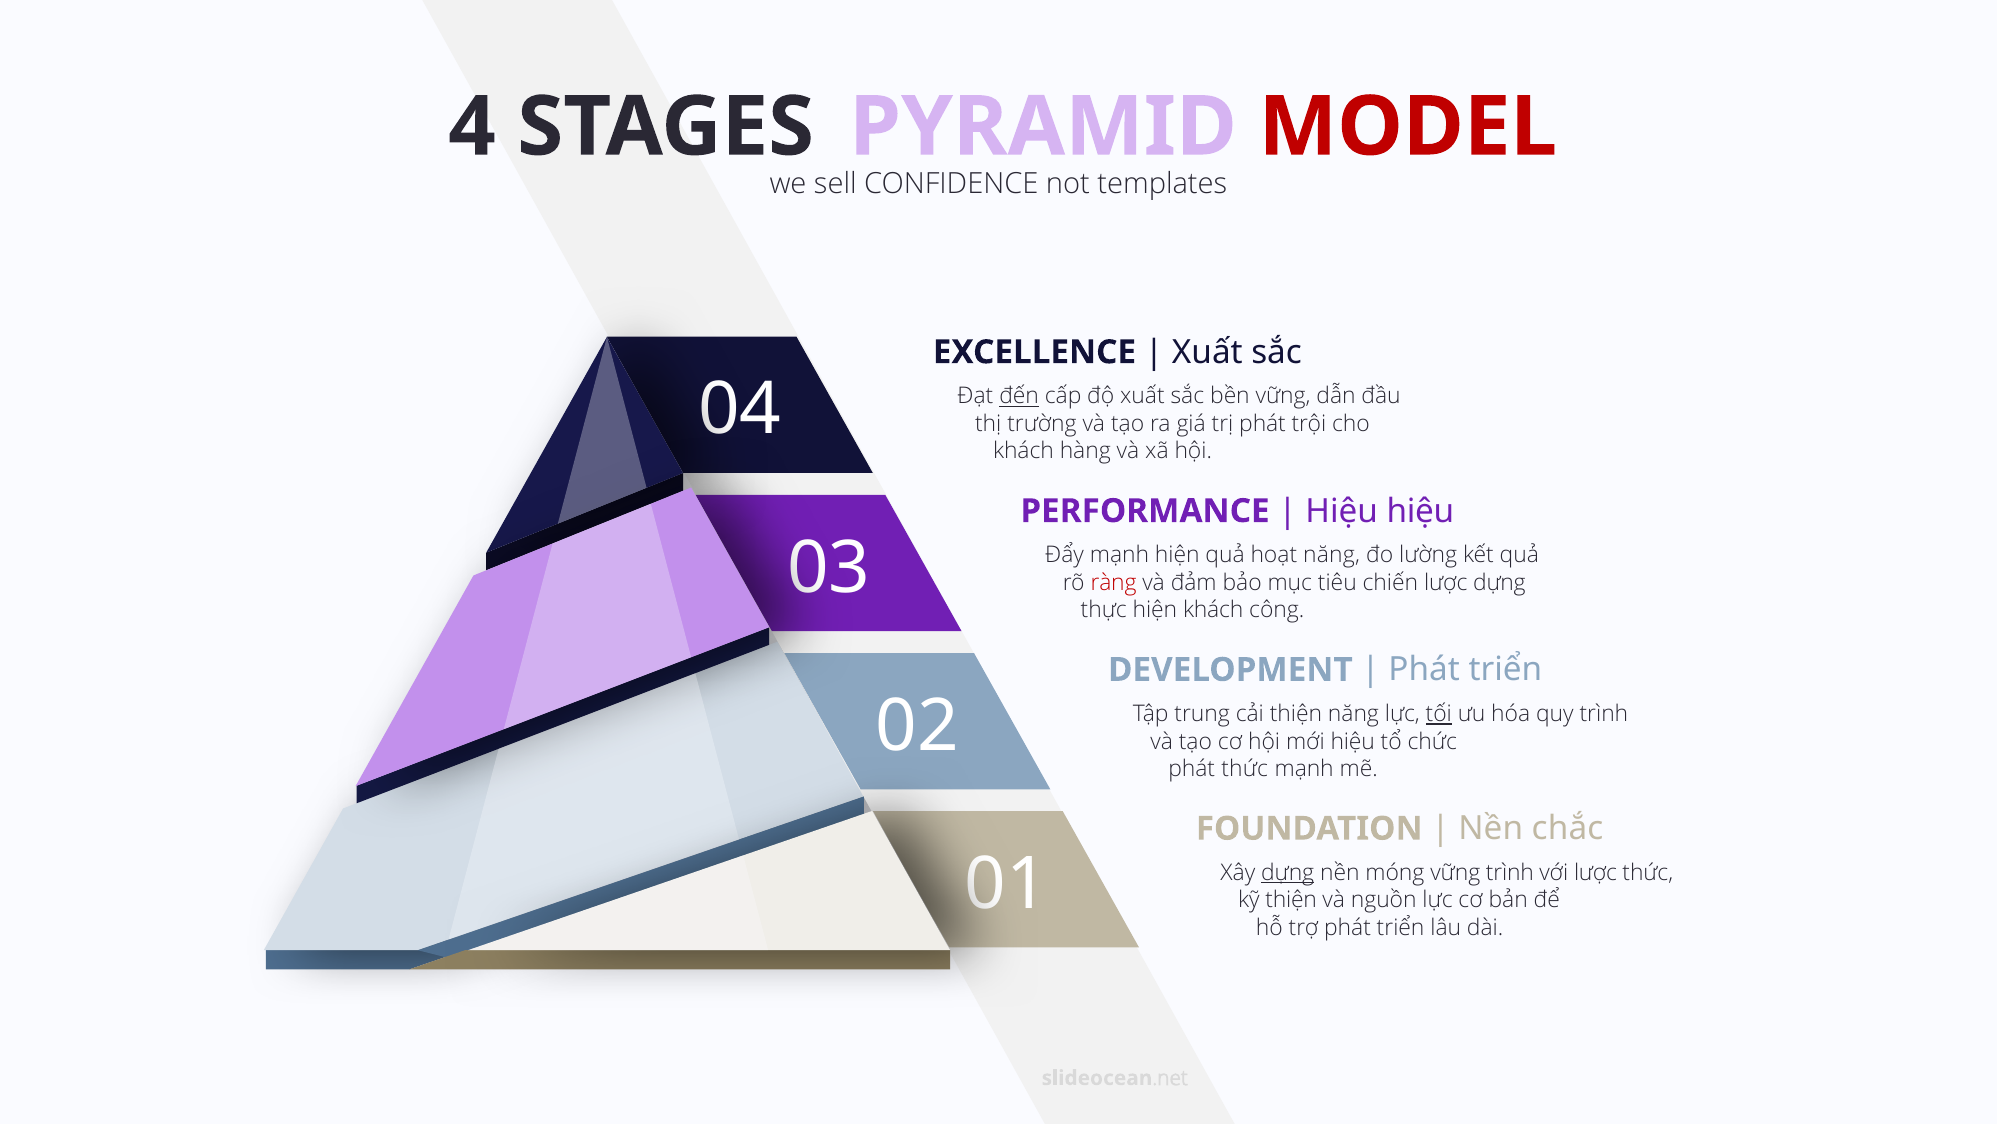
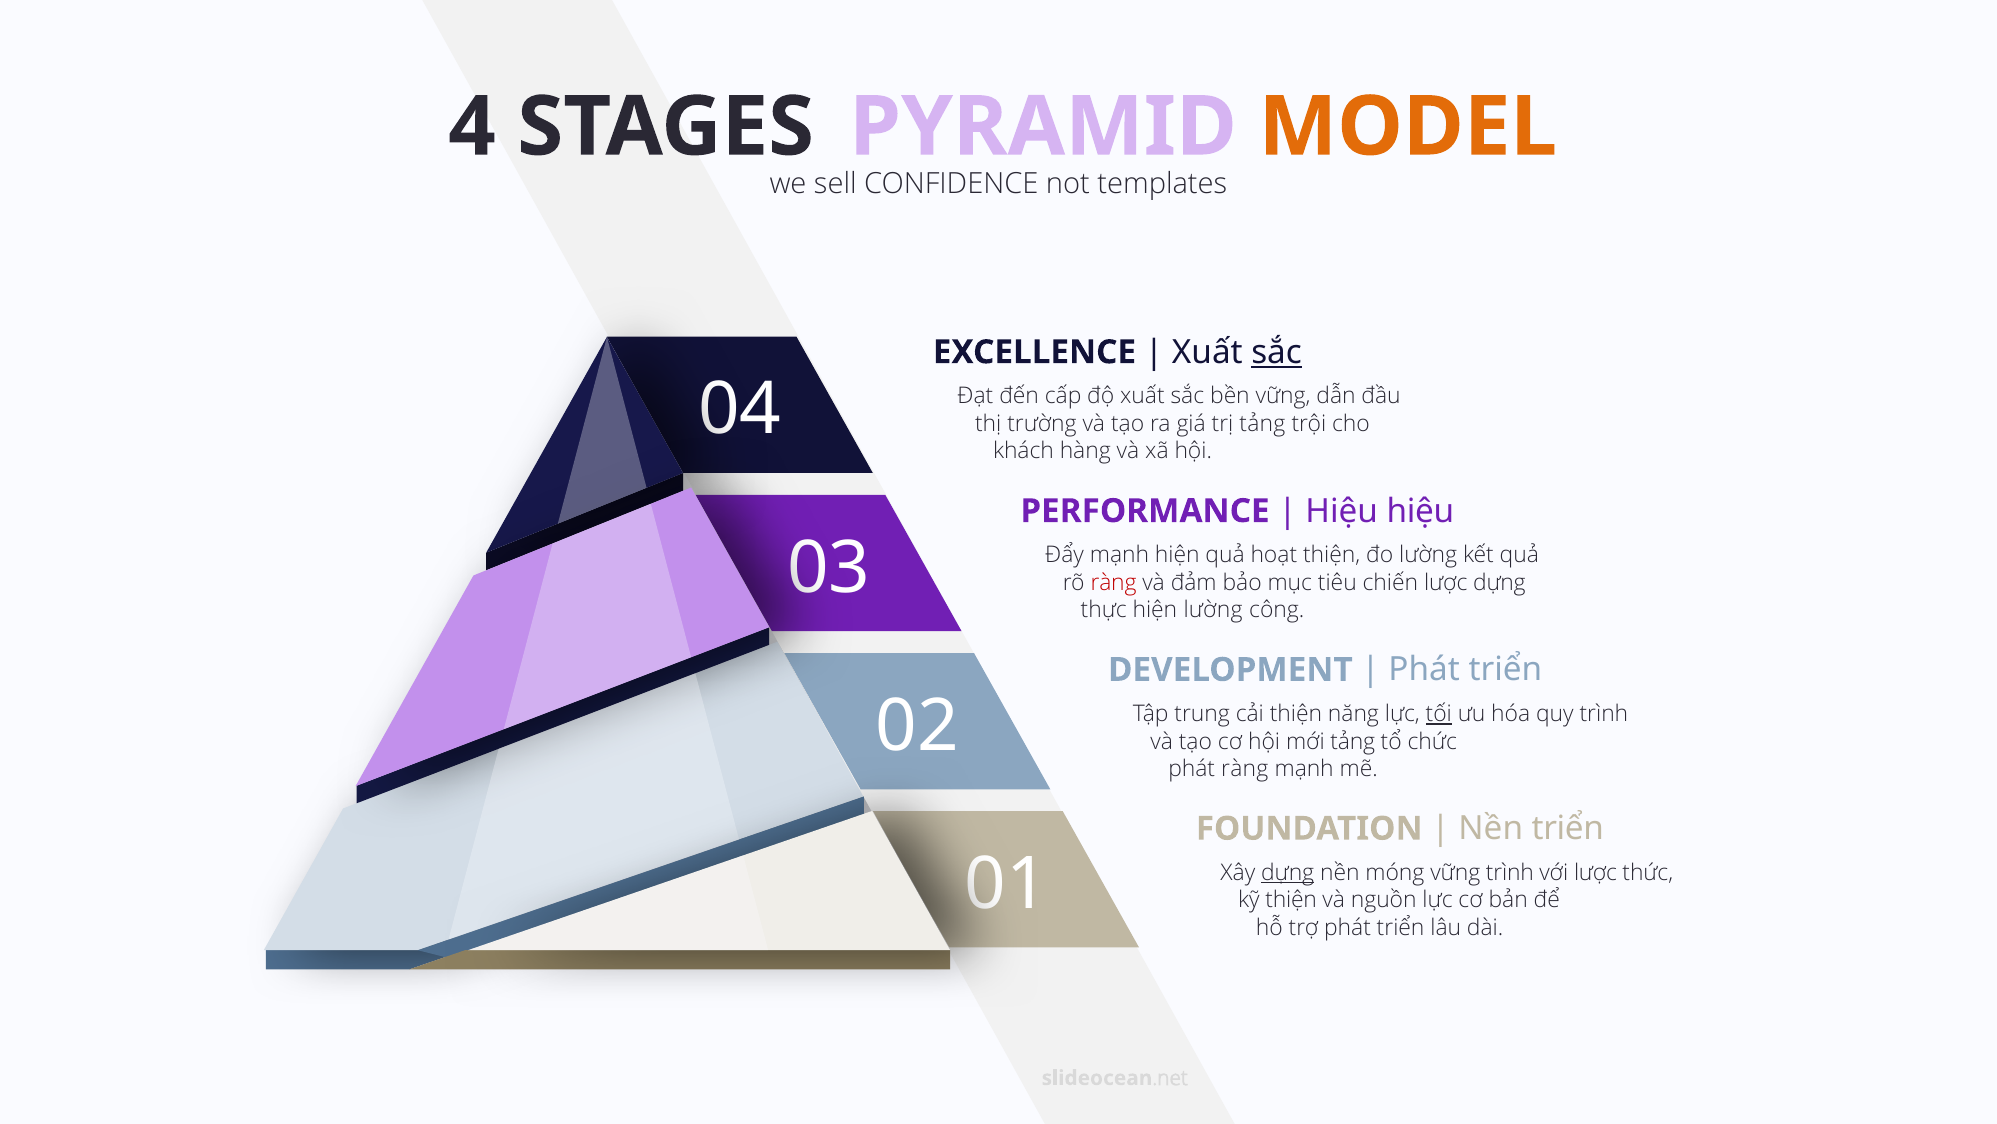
MODEL colour: red -> orange
sắc at (1277, 352) underline: none -> present
đến underline: present -> none
trị phát: phát -> tảng
hoạt năng: năng -> thiện
hiện khách: khách -> lường
mới hiệu: hiệu -> tảng
phát thức: thức -> ràng
Nền chắc: chắc -> triển
